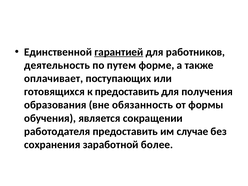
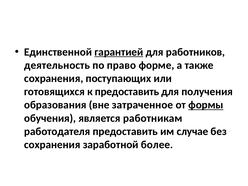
путем: путем -> право
оплачивает at (54, 78): оплачивает -> сохранения
обязанность: обязанность -> затраченное
формы underline: none -> present
сокращении: сокращении -> работникам
